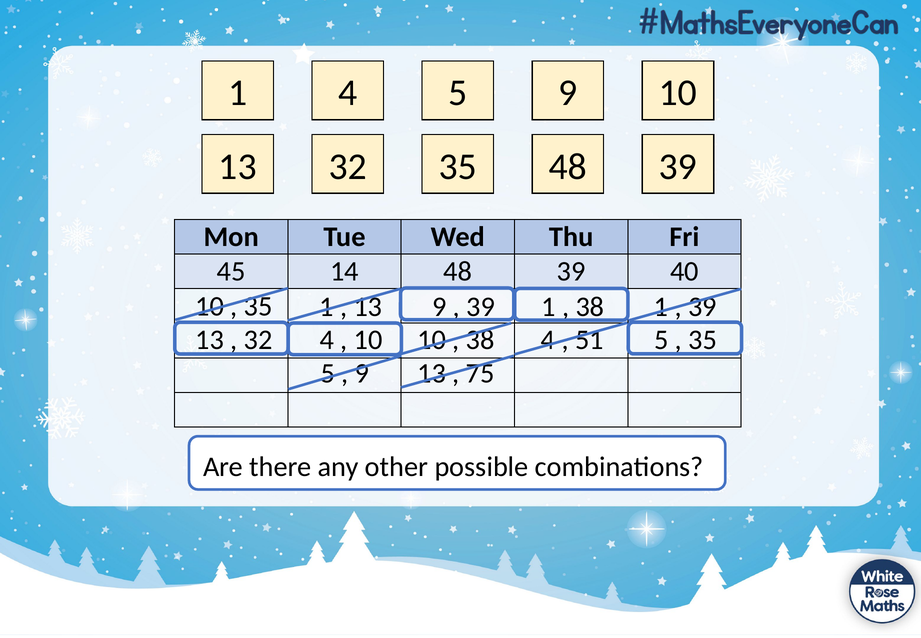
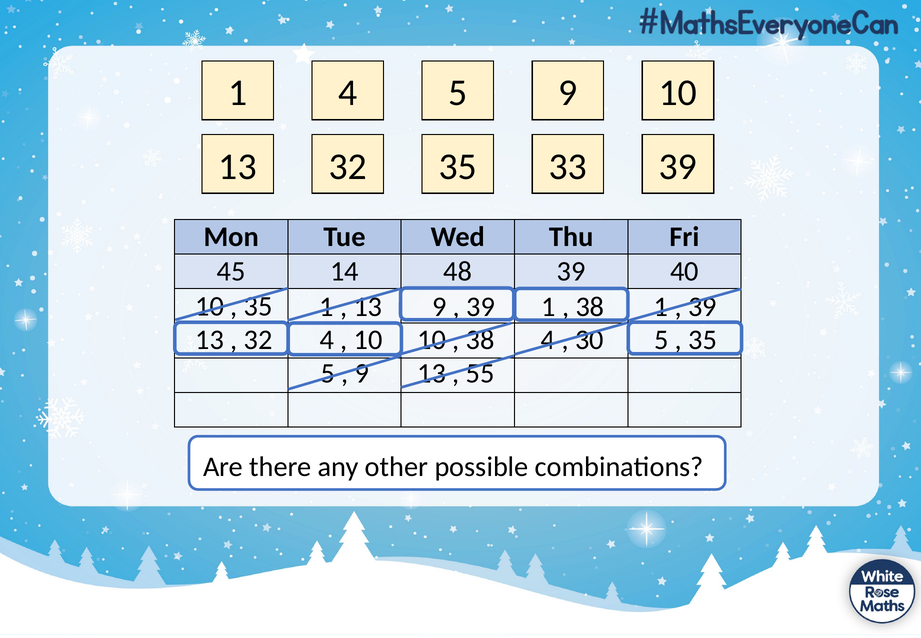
35 48: 48 -> 33
51: 51 -> 30
75: 75 -> 55
